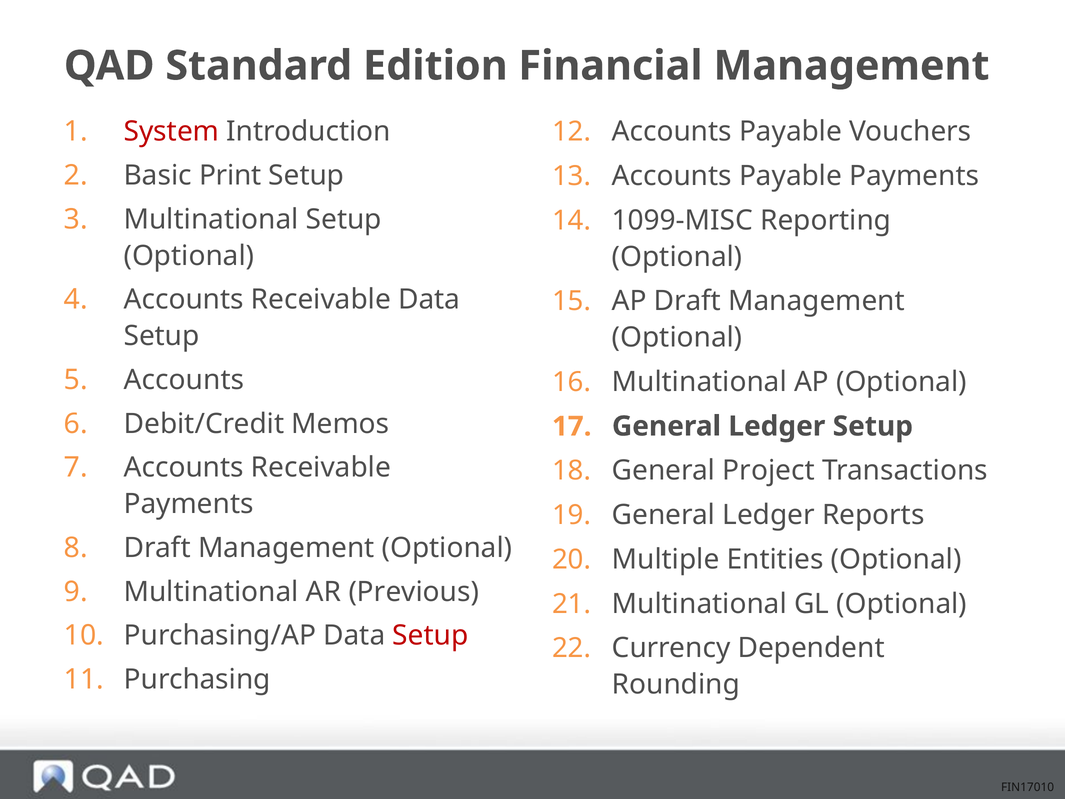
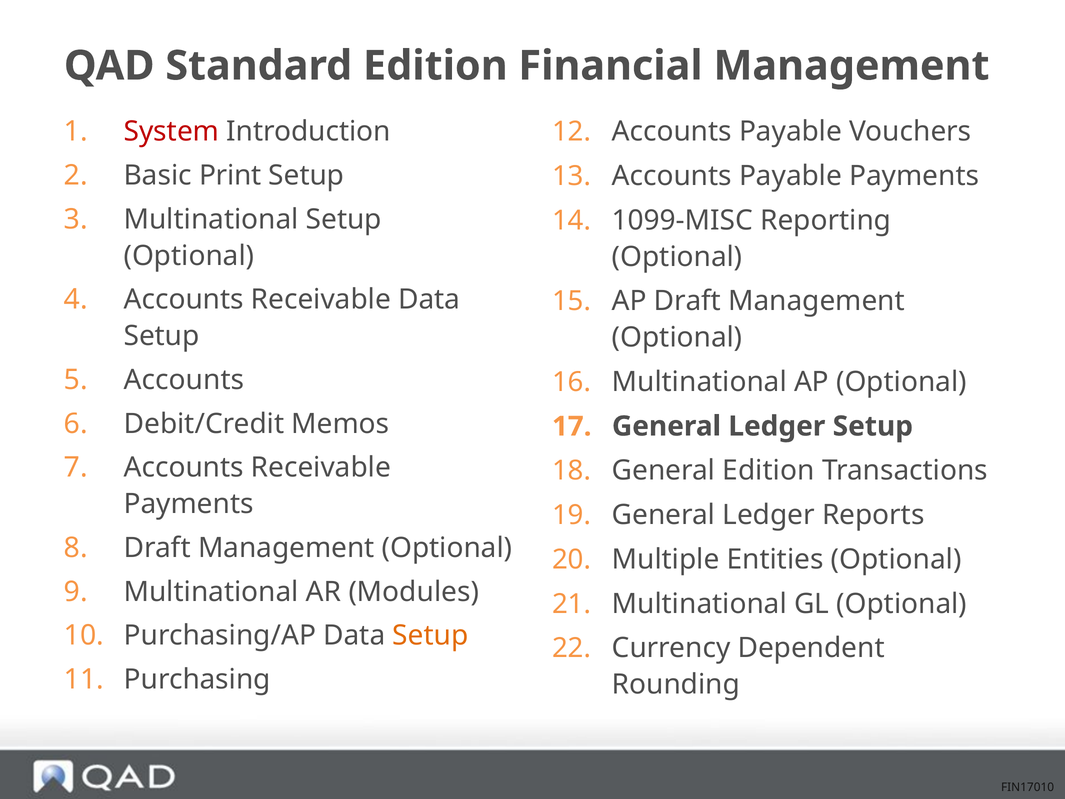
General Project: Project -> Edition
Previous: Previous -> Modules
Setup at (430, 635) colour: red -> orange
